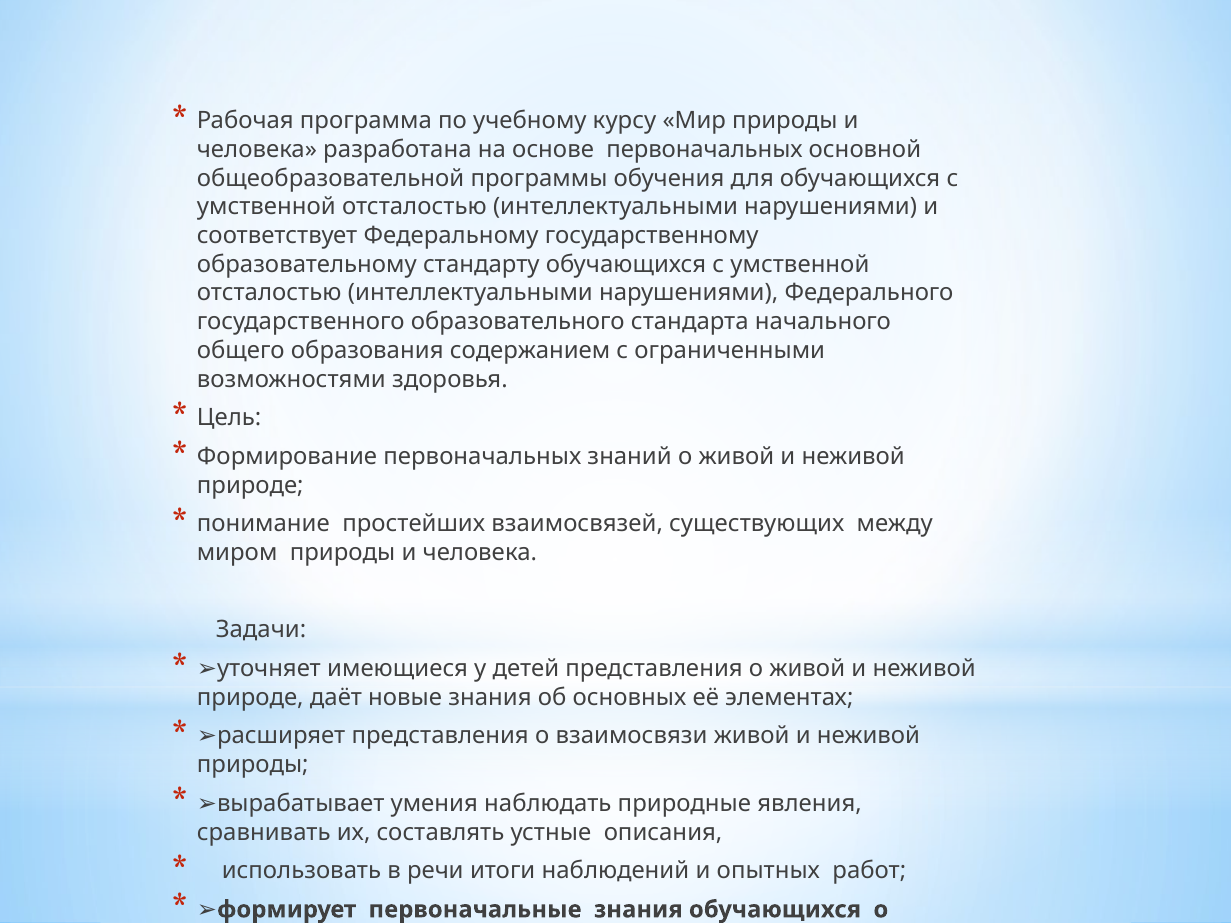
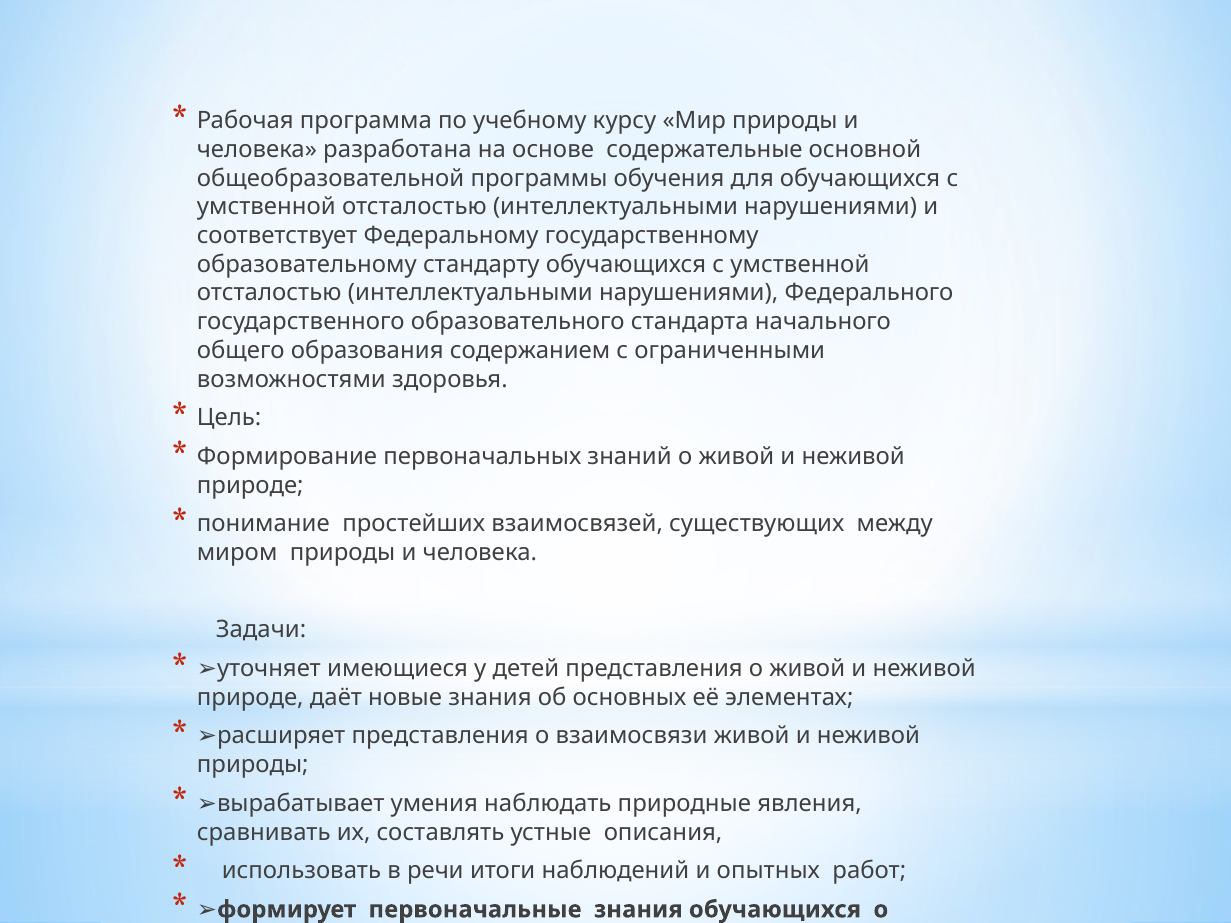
основе первоначальных: первоначальных -> содержательные
